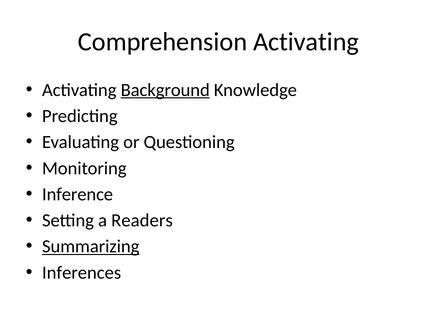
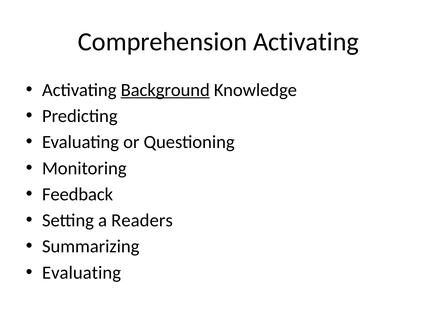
Inference: Inference -> Feedback
Summarizing underline: present -> none
Inferences at (82, 273): Inferences -> Evaluating
